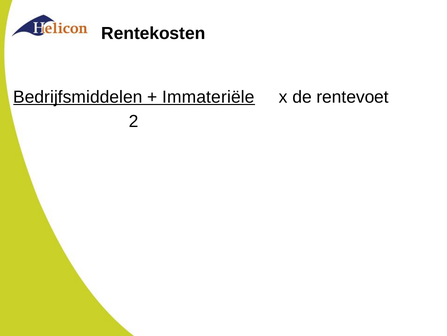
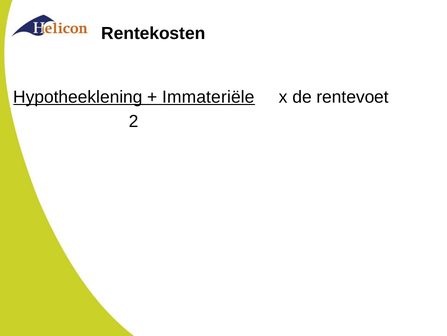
Bedrijfsmiddelen: Bedrijfsmiddelen -> Hypotheeklening
